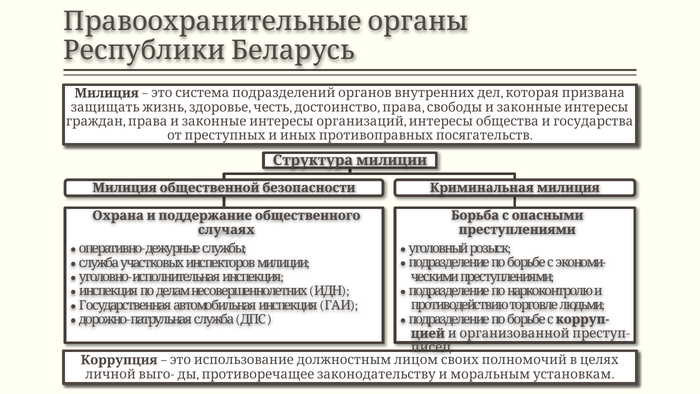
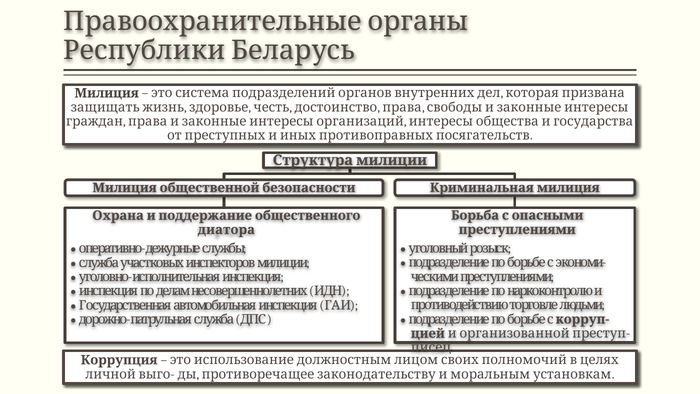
случаях: случаях -> диатора
